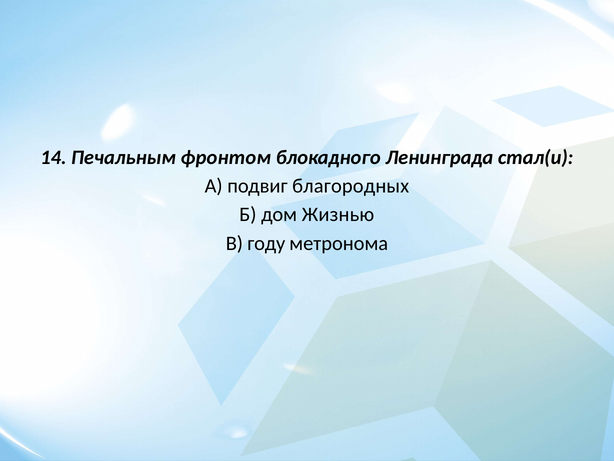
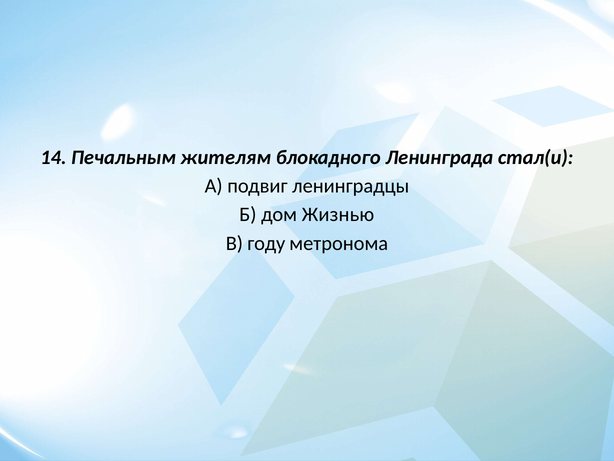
фронтом: фронтом -> жителям
благородных: благородных -> ленинградцы
